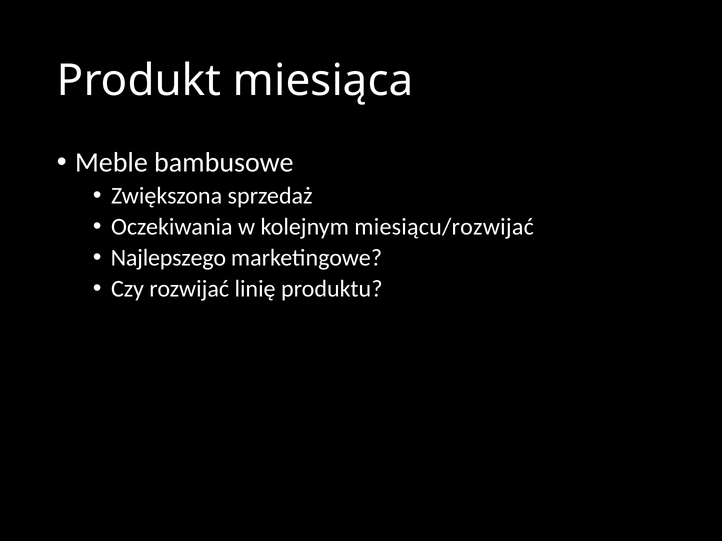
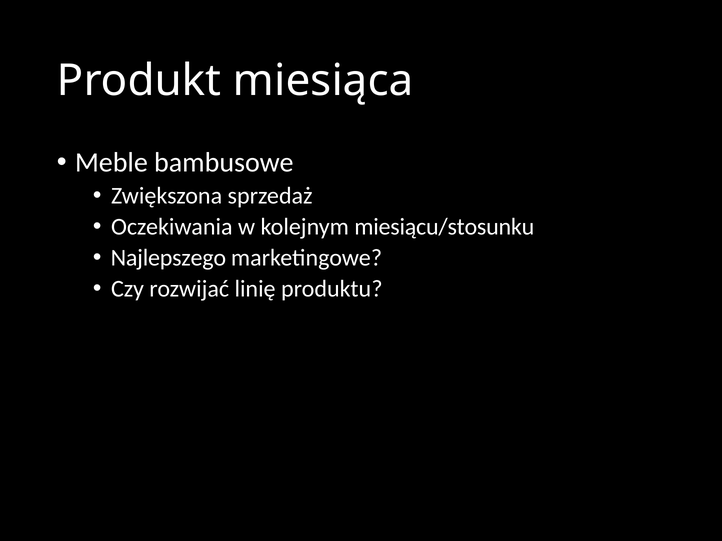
miesiącu/rozwijać: miesiącu/rozwijać -> miesiącu/stosunku
